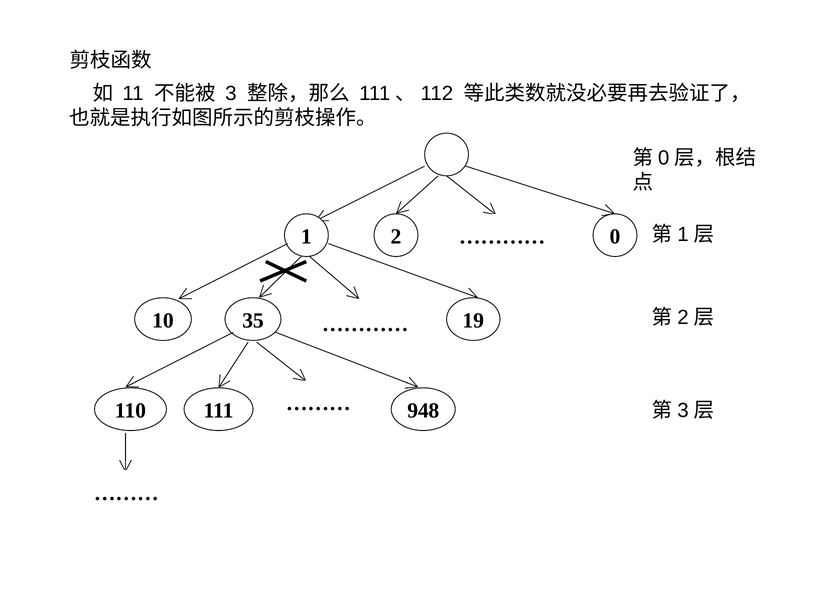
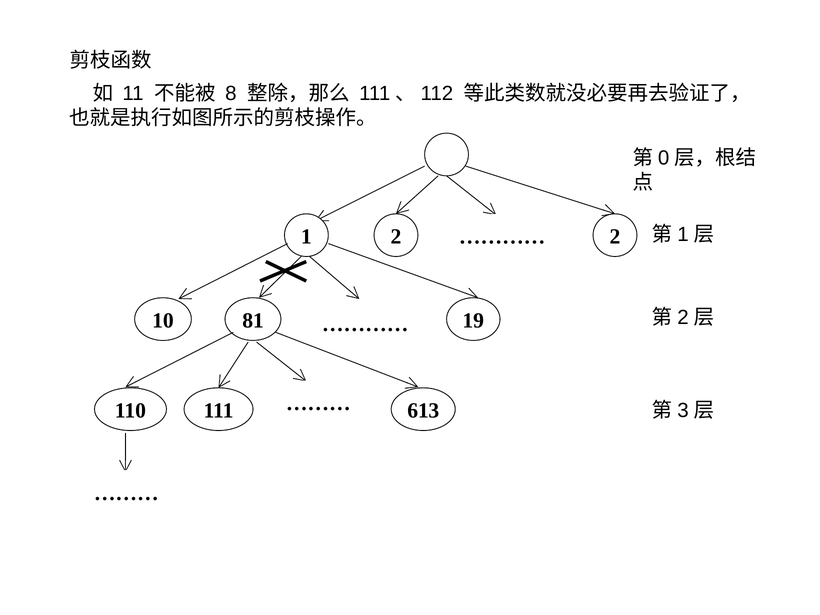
3: 3 -> 8
2 0: 0 -> 2
35: 35 -> 81
948: 948 -> 613
